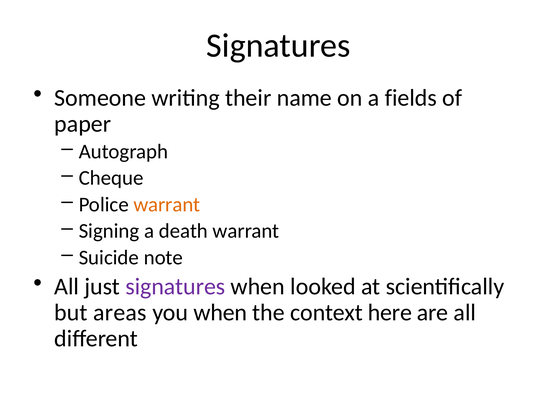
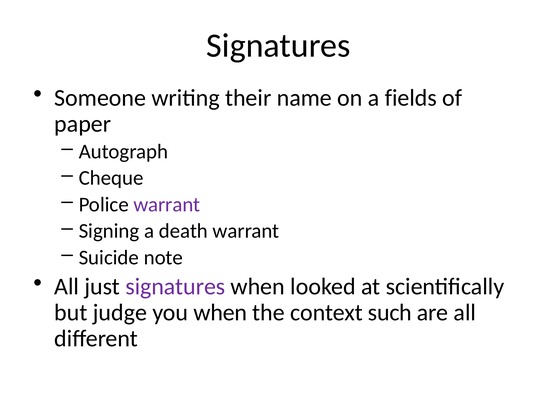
warrant at (167, 204) colour: orange -> purple
areas: areas -> judge
here: here -> such
